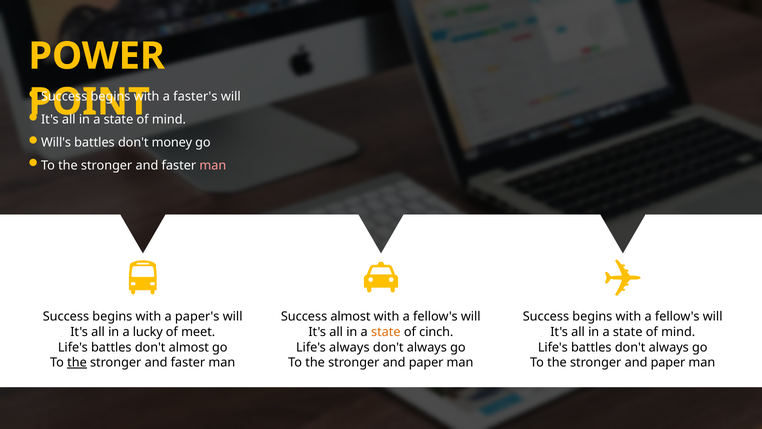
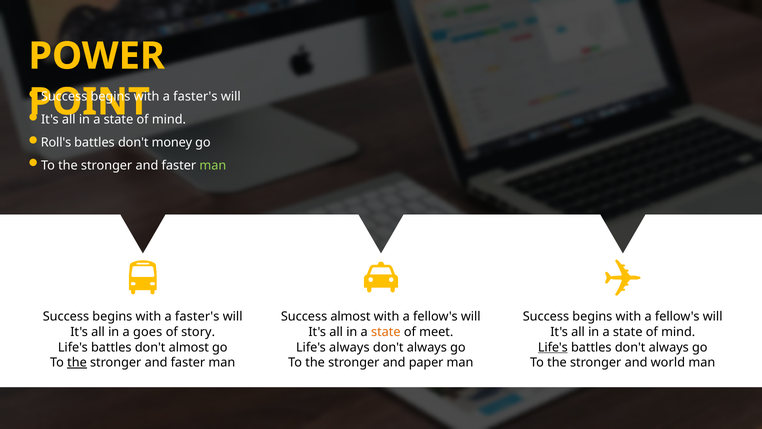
Will's: Will's -> Roll's
man at (213, 165) colour: pink -> light green
paper's at (197, 317): paper's -> faster's
lucky: lucky -> goes
meet: meet -> story
cinch: cinch -> meet
Life's at (553, 347) underline: none -> present
paper at (668, 362): paper -> world
